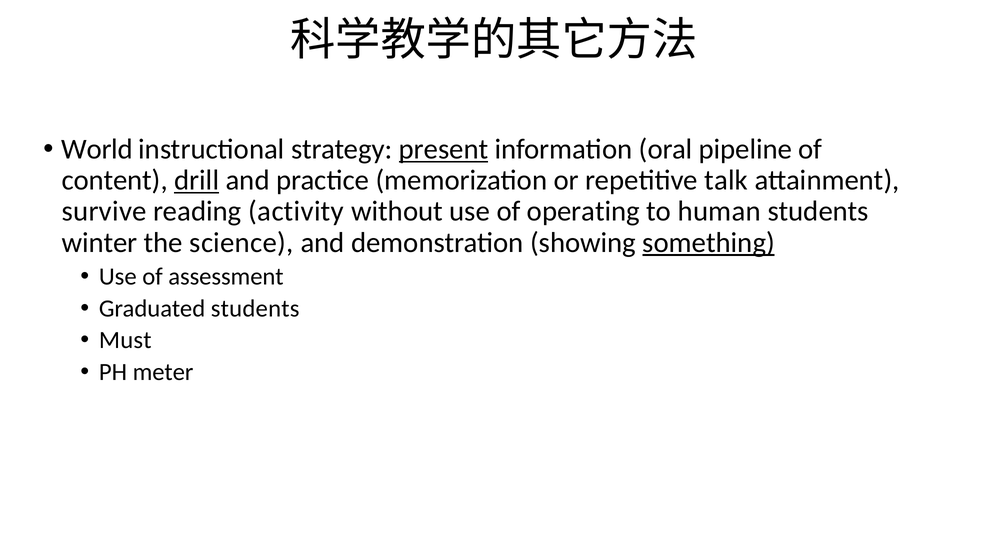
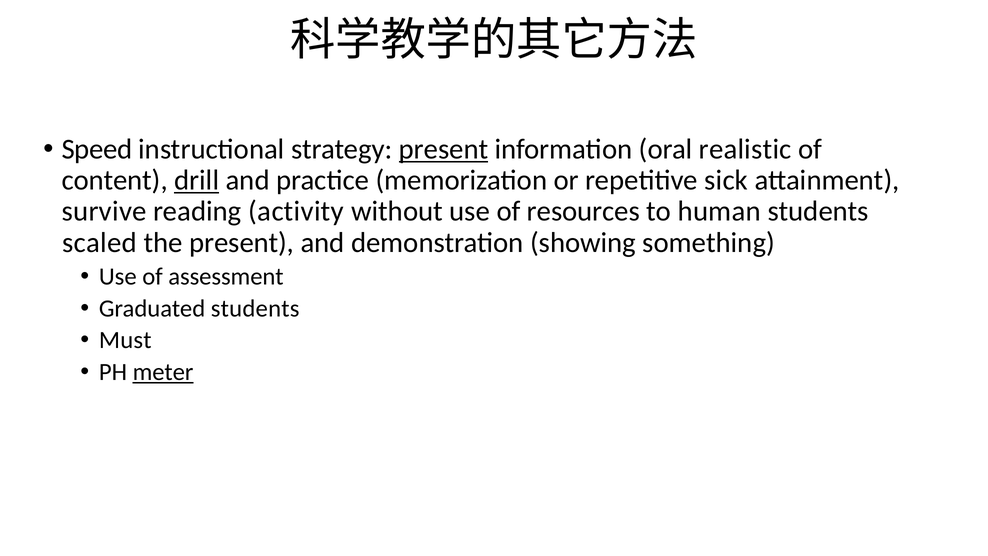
World: World -> Speed
pipeline: pipeline -> realistic
talk: talk -> sick
operating: operating -> resources
winter: winter -> scaled
the science: science -> present
something underline: present -> none
meter underline: none -> present
